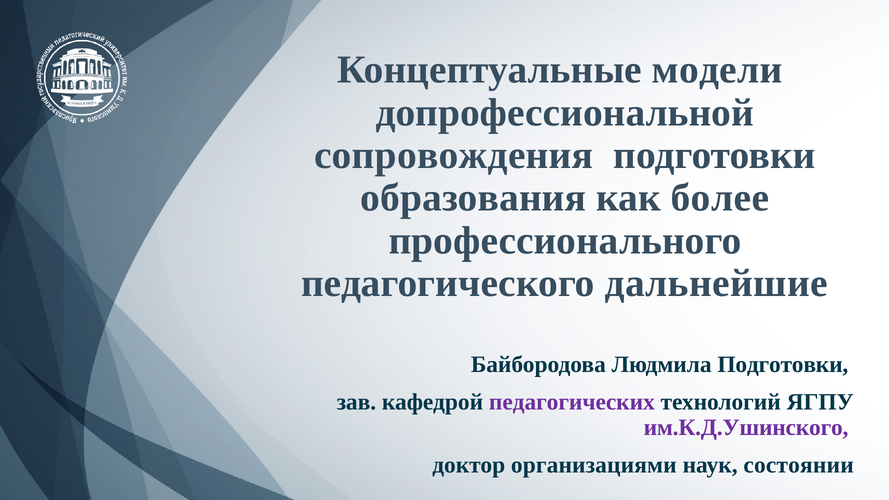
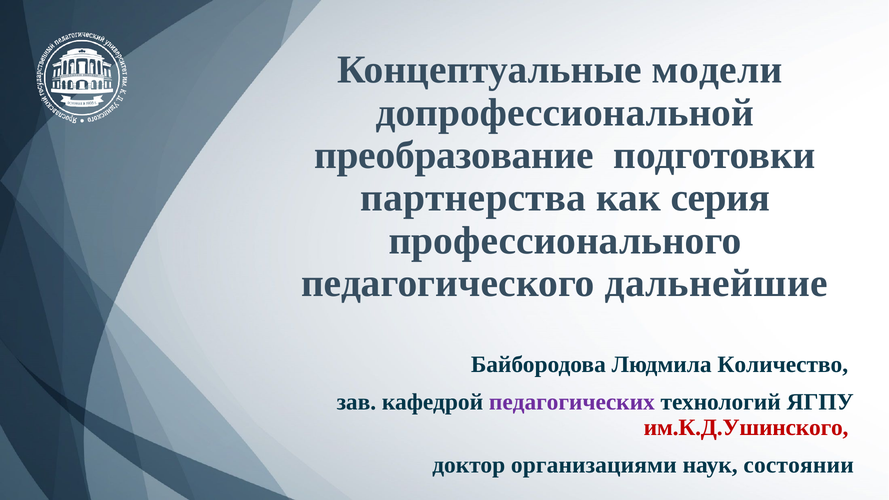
сопровождения: сопровождения -> преобразование
образования: образования -> партнерства
более: более -> серия
Людмила Подготовки: Подготовки -> Количество
им.К.Д.Ушинского colour: purple -> red
